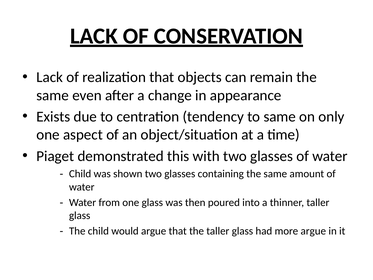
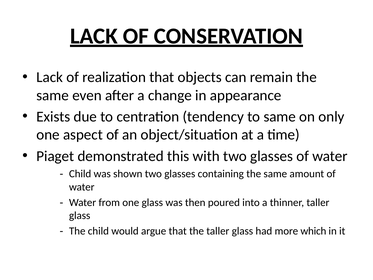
more argue: argue -> which
